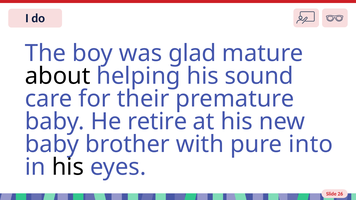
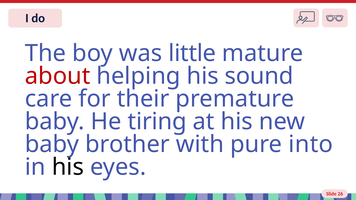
glad: glad -> little
about colour: black -> red
retire: retire -> tiring
